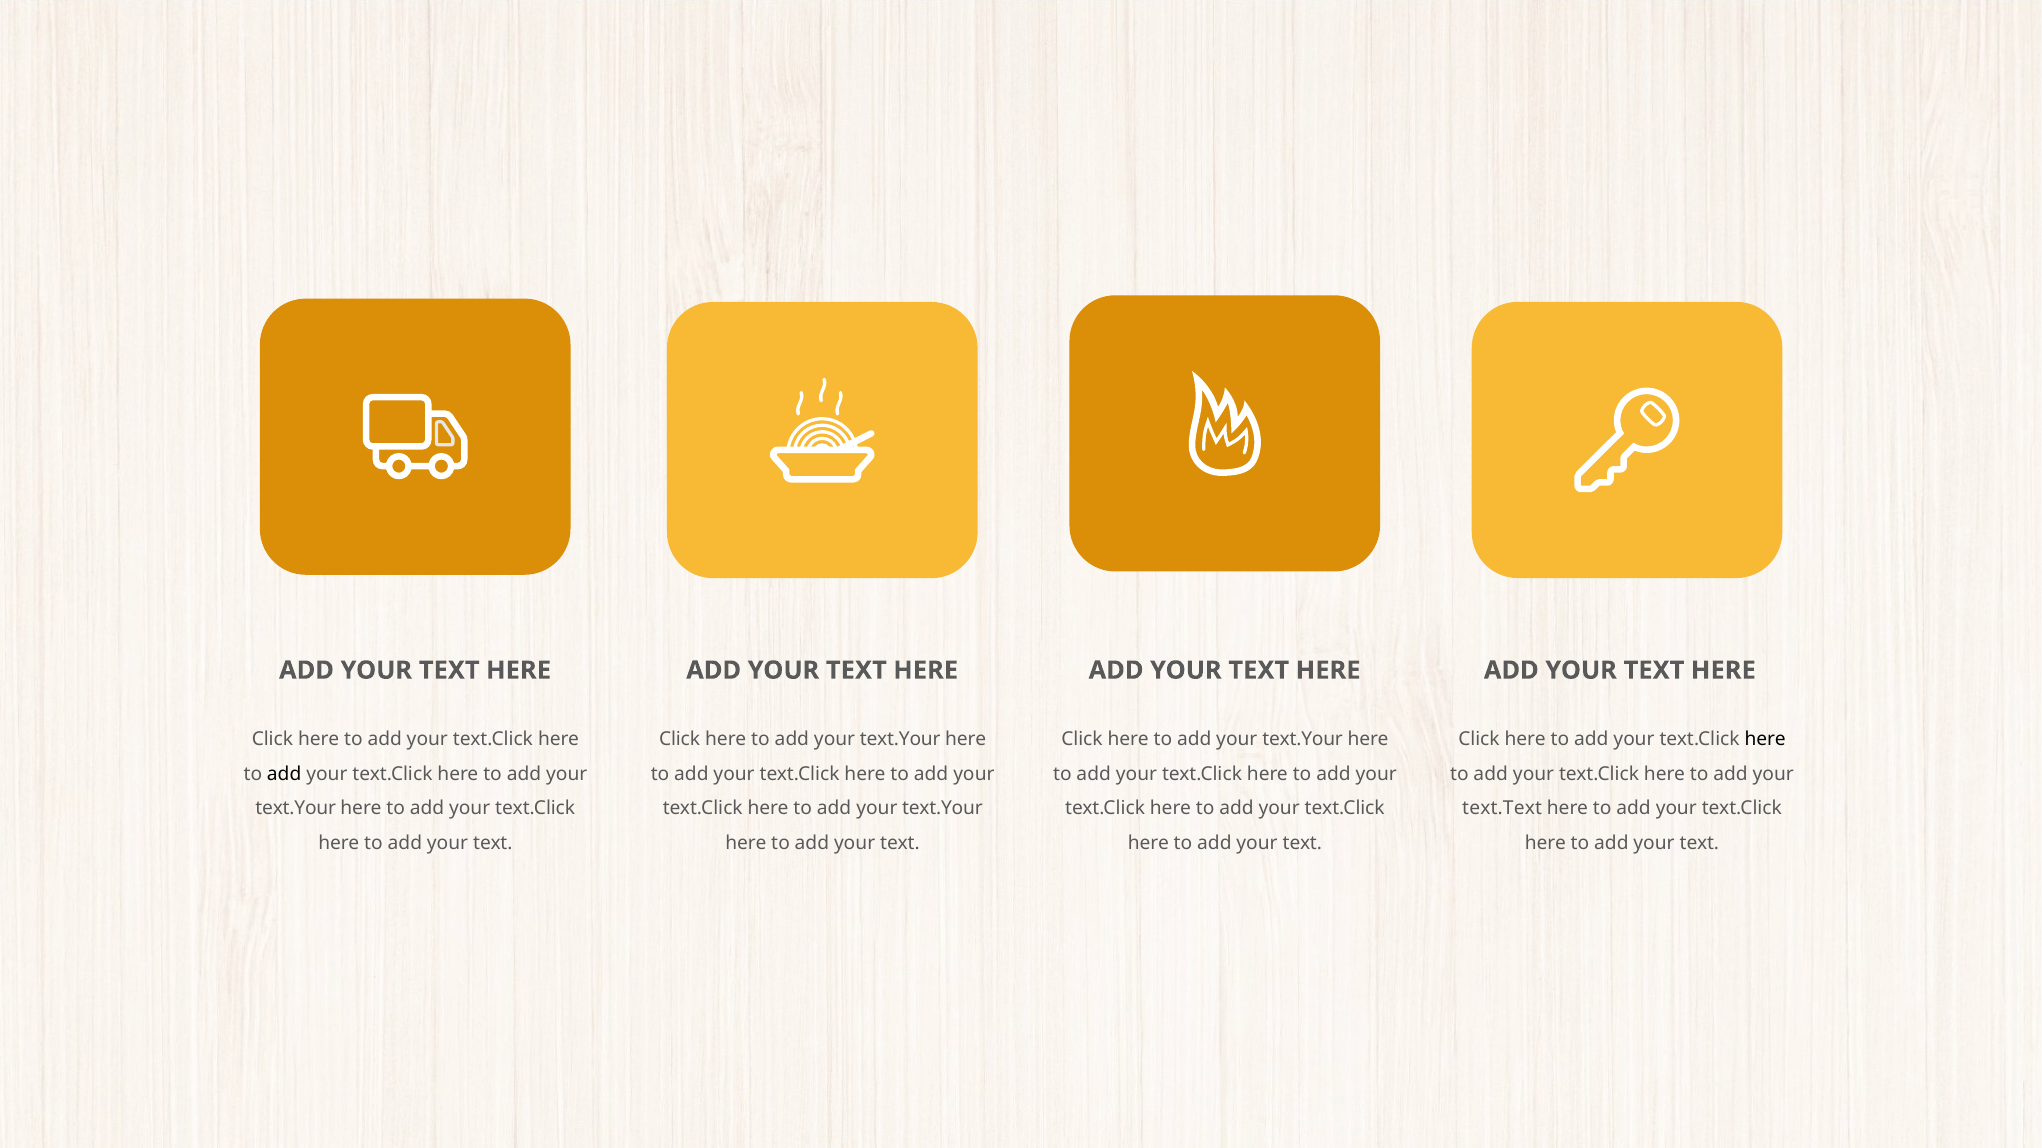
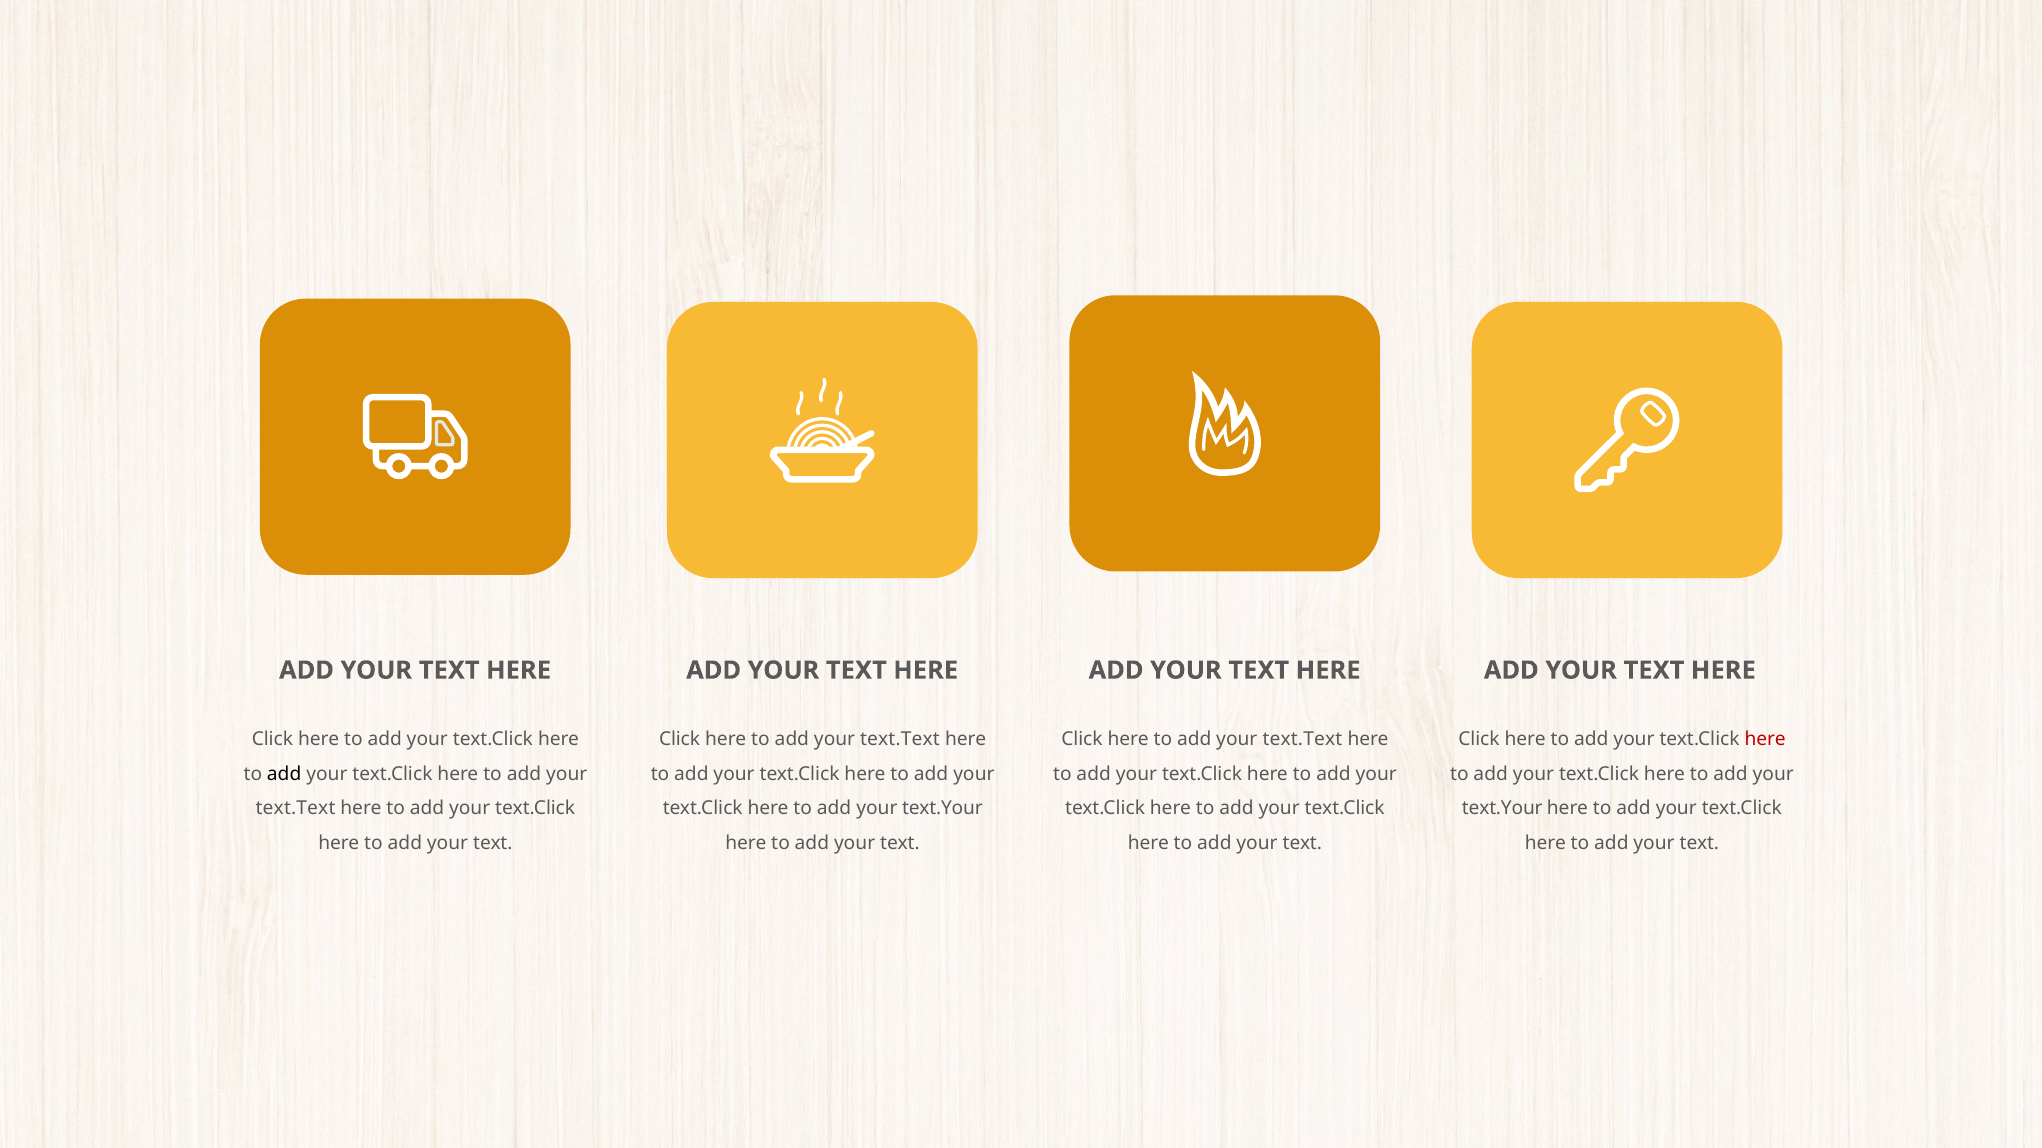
text.Your at (900, 740): text.Your -> text.Text
text.Your at (1303, 740): text.Your -> text.Text
here at (1765, 740) colour: black -> red
text.Your at (296, 809): text.Your -> text.Text
text.Text at (1502, 809): text.Text -> text.Your
